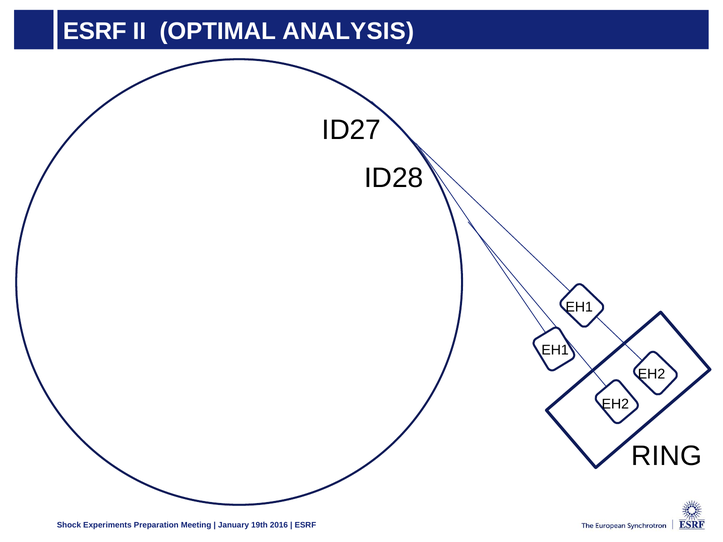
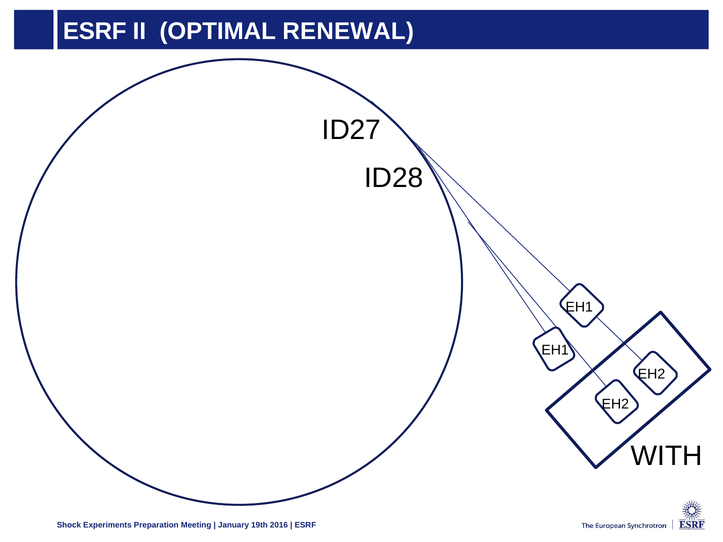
ANALYSIS: ANALYSIS -> RENEWAL
RING: RING -> WITH
